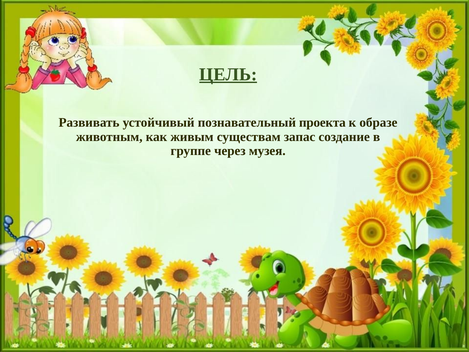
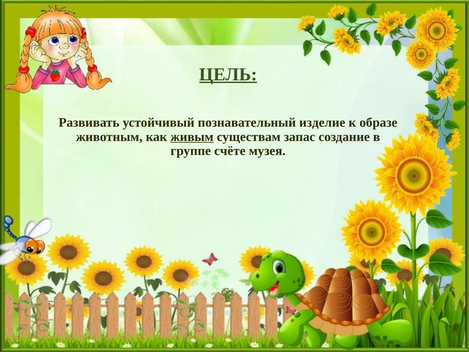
проекта: проекта -> изделие
живым underline: none -> present
через: через -> счёте
